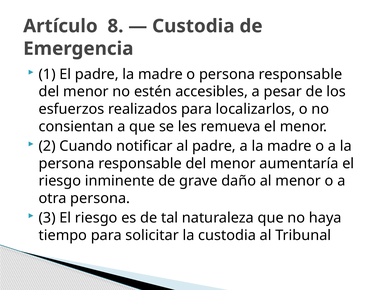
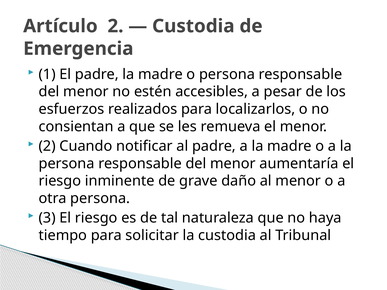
Artículo 8: 8 -> 2
